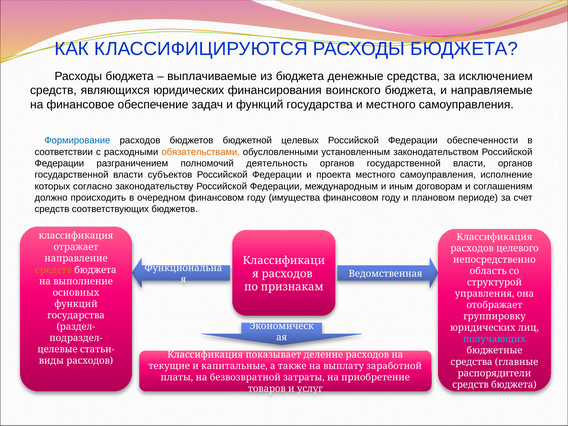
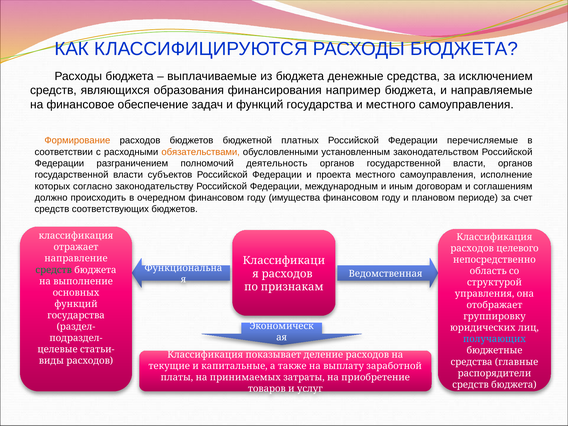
являющихся юридических: юридических -> образования
воинского: воинского -> например
Формирование colour: blue -> orange
целевых: целевых -> платных
обеспеченности: обеспеченности -> перечисляемые
средств at (54, 270) colour: orange -> green
безвозвратной: безвозвратной -> принимаемых
